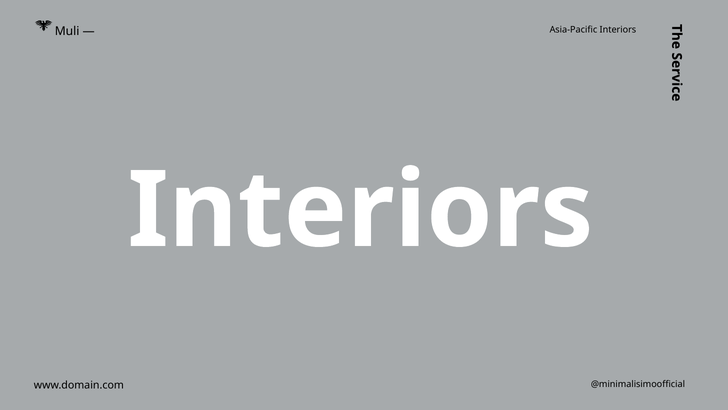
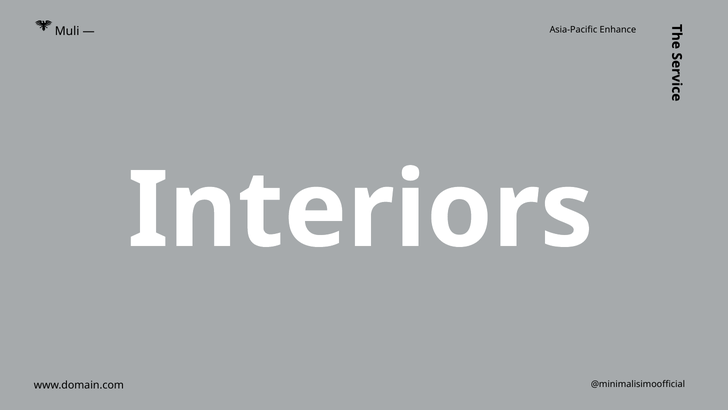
Asia-Pacific Interiors: Interiors -> Enhance
